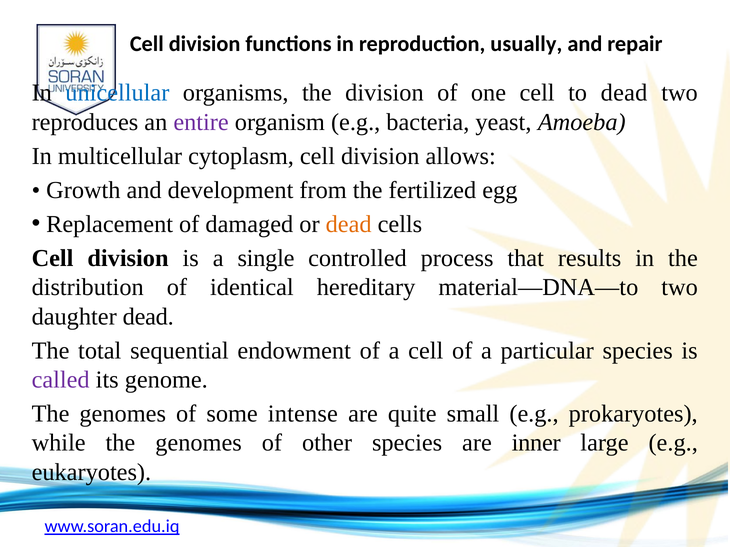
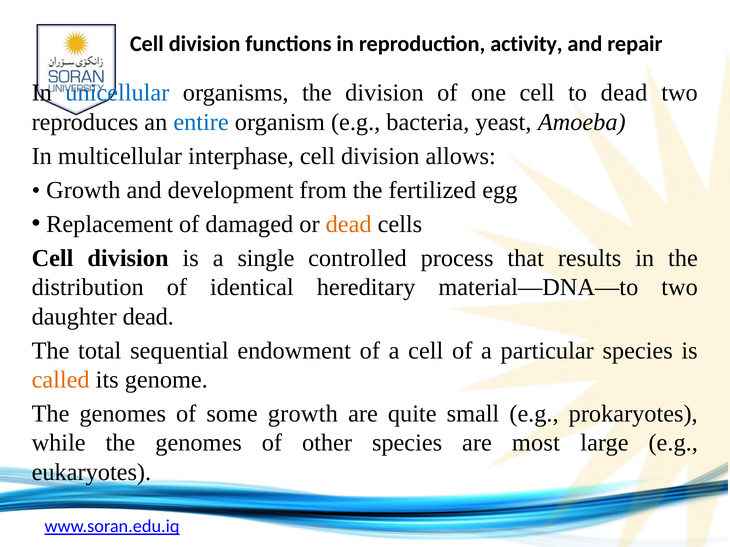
usually: usually -> activity
entire colour: purple -> blue
cytoplasm: cytoplasm -> interphase
called colour: purple -> orange
some intense: intense -> growth
inner: inner -> most
